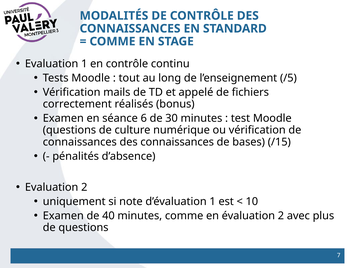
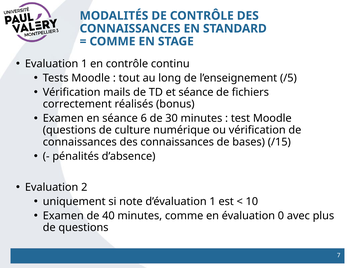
et appelé: appelé -> séance
évaluation 2: 2 -> 0
